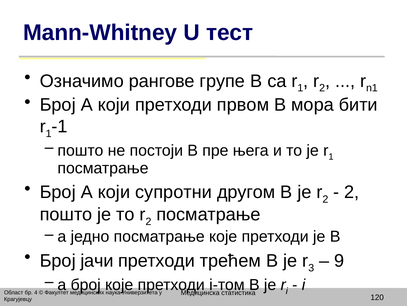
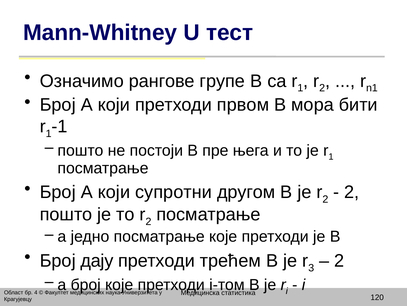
јачи: јачи -> дају
9 at (339, 260): 9 -> 2
